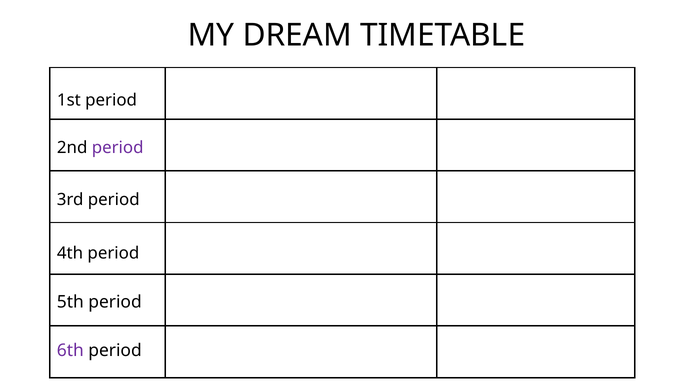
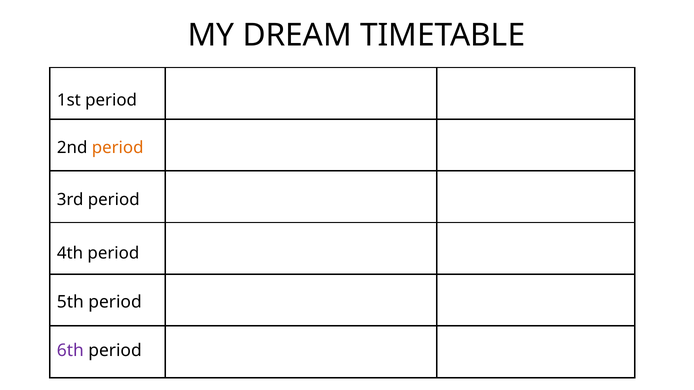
period at (118, 148) colour: purple -> orange
